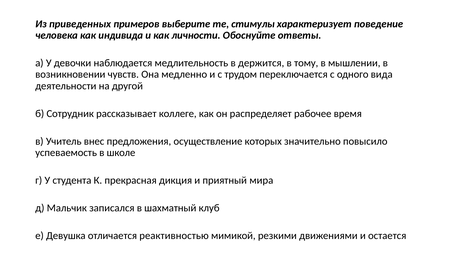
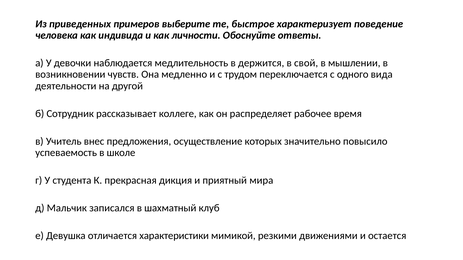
стимулы: стимулы -> быстрое
тому: тому -> свой
реактивностью: реактивностью -> характеристики
